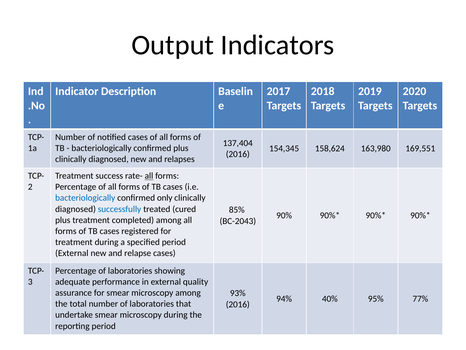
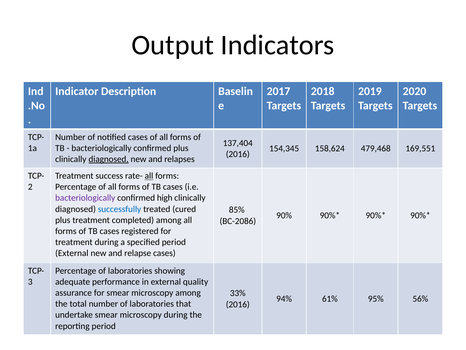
163,980: 163,980 -> 479,468
diagnosed at (109, 159) underline: none -> present
bacteriologically at (85, 198) colour: blue -> purple
only: only -> high
BC-2043: BC-2043 -> BC-2086
93%: 93% -> 33%
40%: 40% -> 61%
77%: 77% -> 56%
